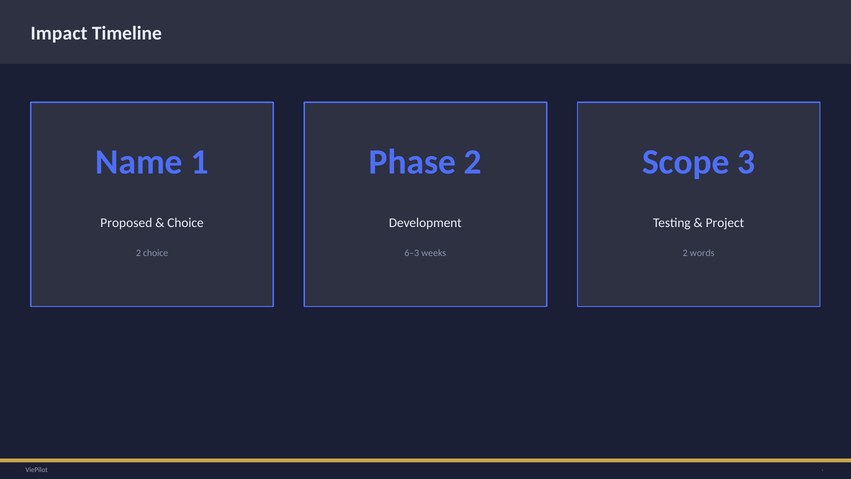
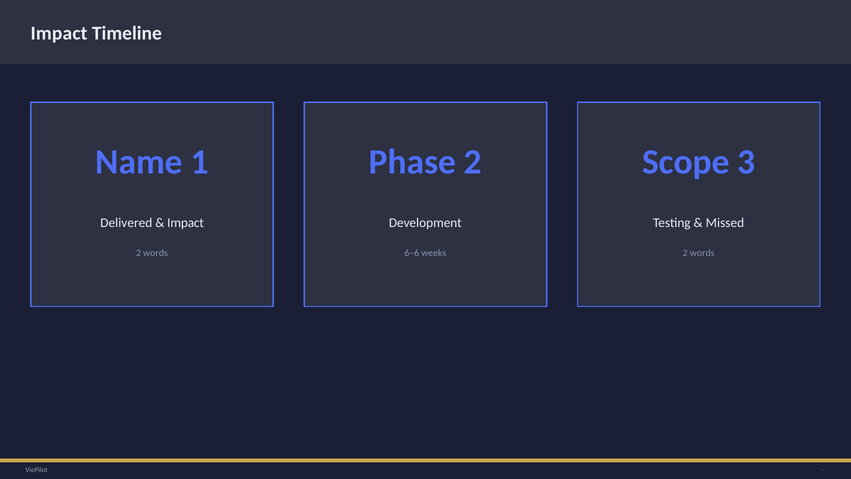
Proposed: Proposed -> Delivered
Choice at (186, 223): Choice -> Impact
Project: Project -> Missed
choice at (156, 253): choice -> words
6–3: 6–3 -> 6–6
